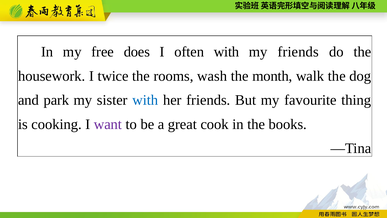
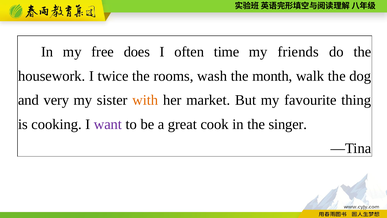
often with: with -> time
park: park -> very
with at (145, 100) colour: blue -> orange
her friends: friends -> market
books: books -> singer
